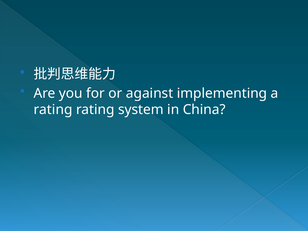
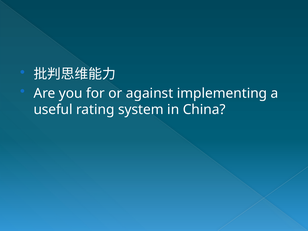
rating at (53, 110): rating -> useful
